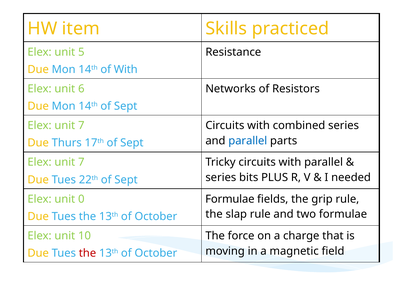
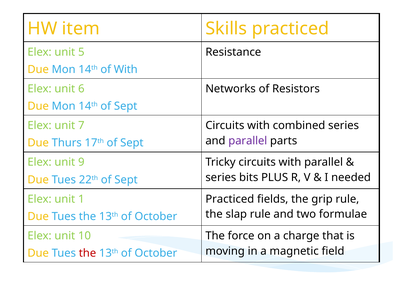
parallel at (248, 141) colour: blue -> purple
7 at (81, 163): 7 -> 9
0: 0 -> 1
Formulae at (230, 199): Formulae -> Practiced
